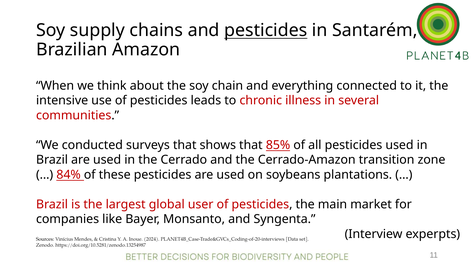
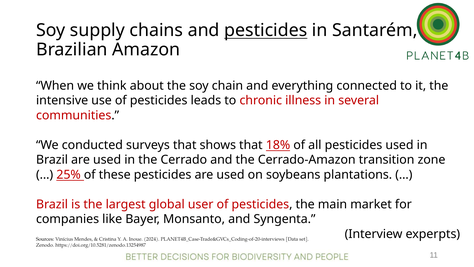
85%: 85% -> 18%
84%: 84% -> 25%
